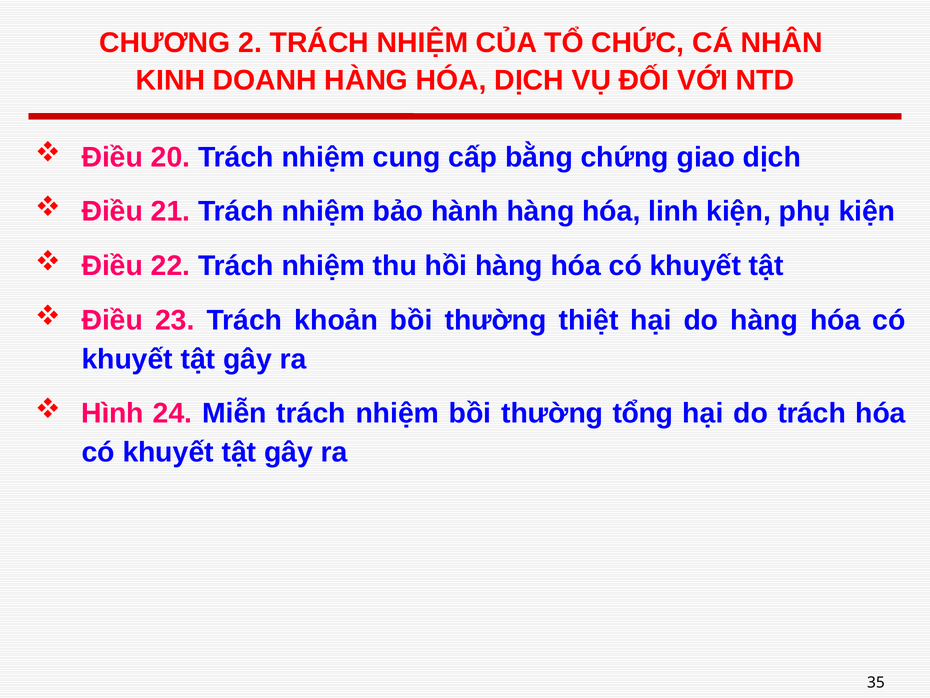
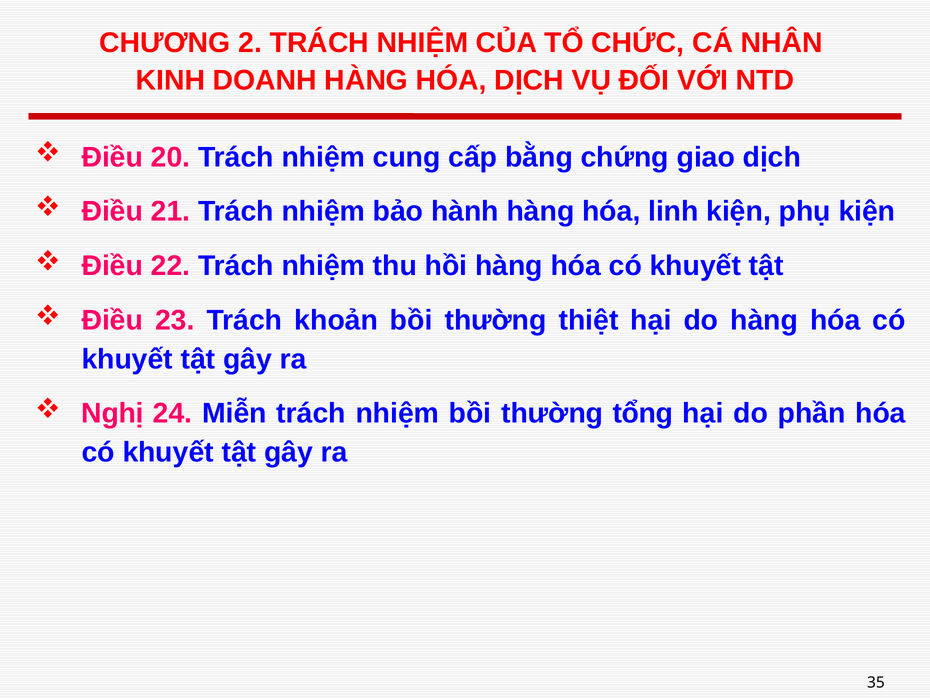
Hình: Hình -> Nghị
do trách: trách -> phần
